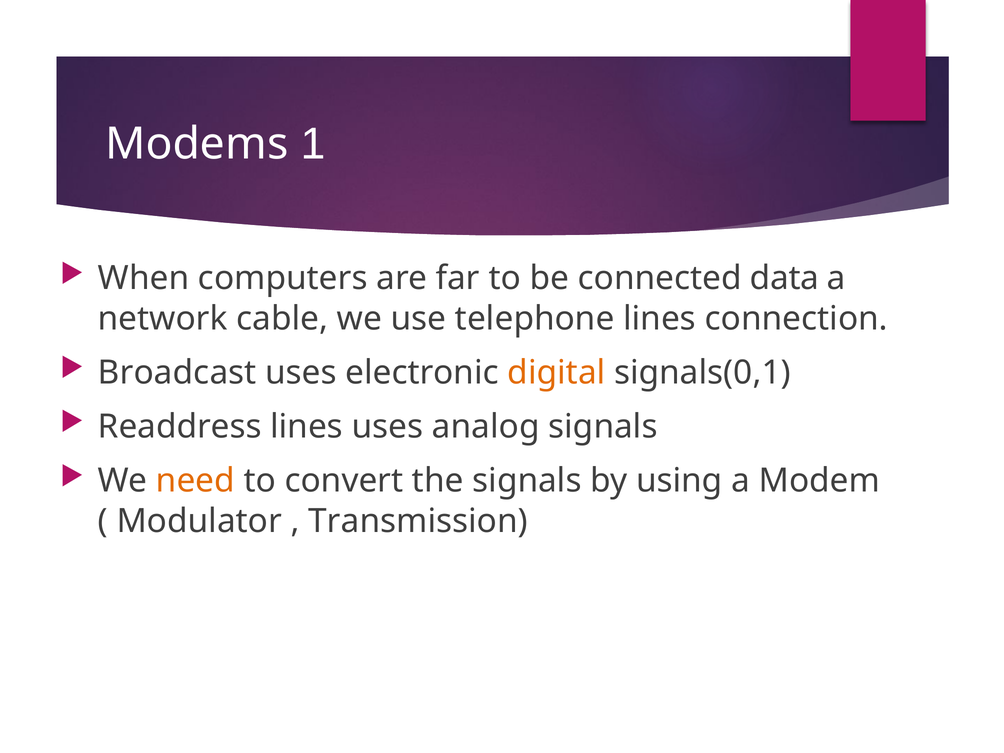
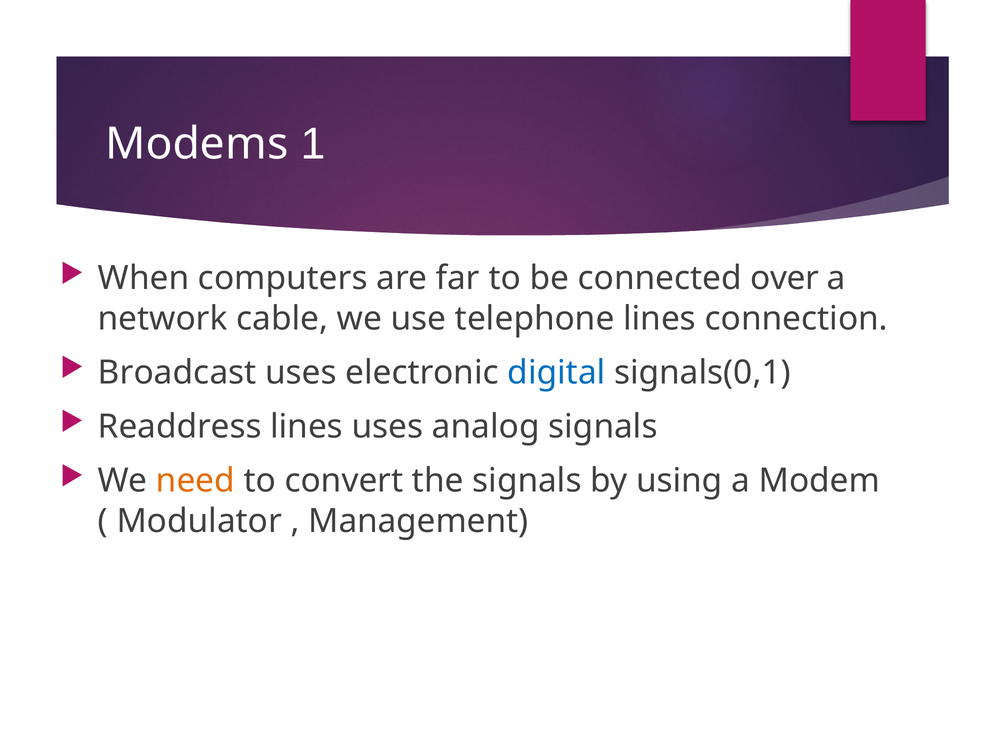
data: data -> over
digital colour: orange -> blue
Transmission: Transmission -> Management
